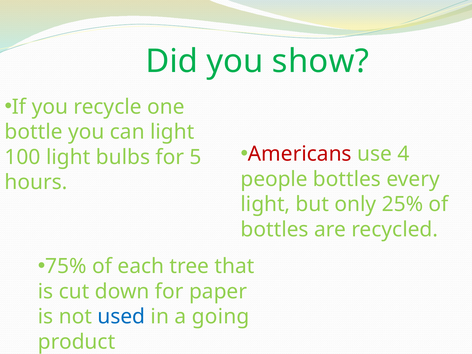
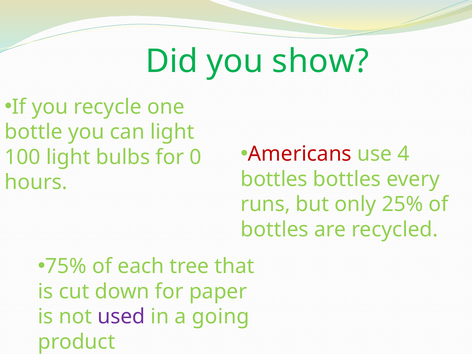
5: 5 -> 0
people at (274, 179): people -> bottles
light at (265, 204): light -> runs
used colour: blue -> purple
